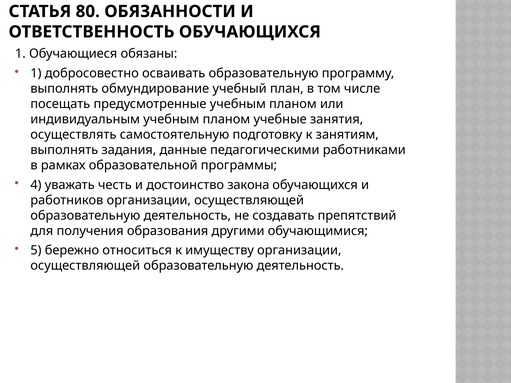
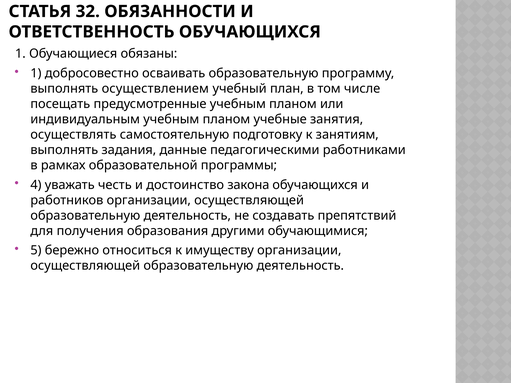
80: 80 -> 32
обмундирование: обмундирование -> осуществлением
